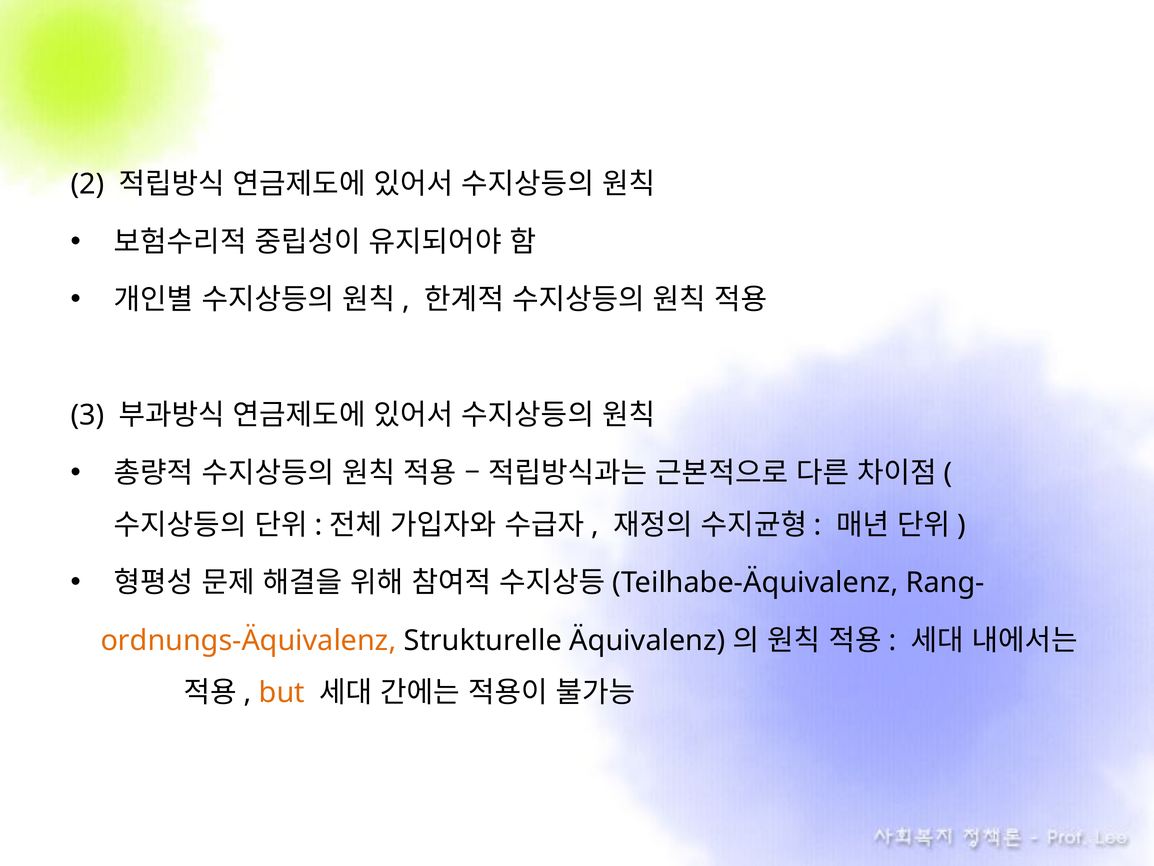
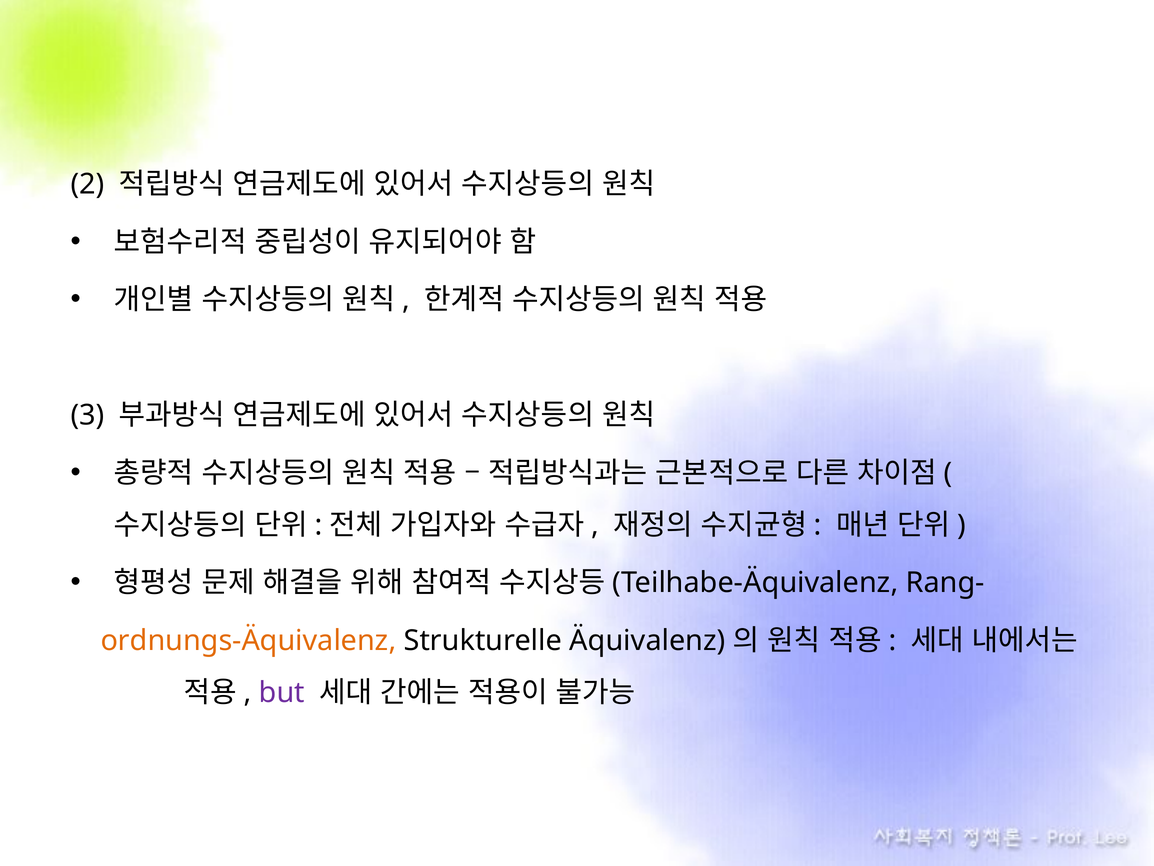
but colour: orange -> purple
